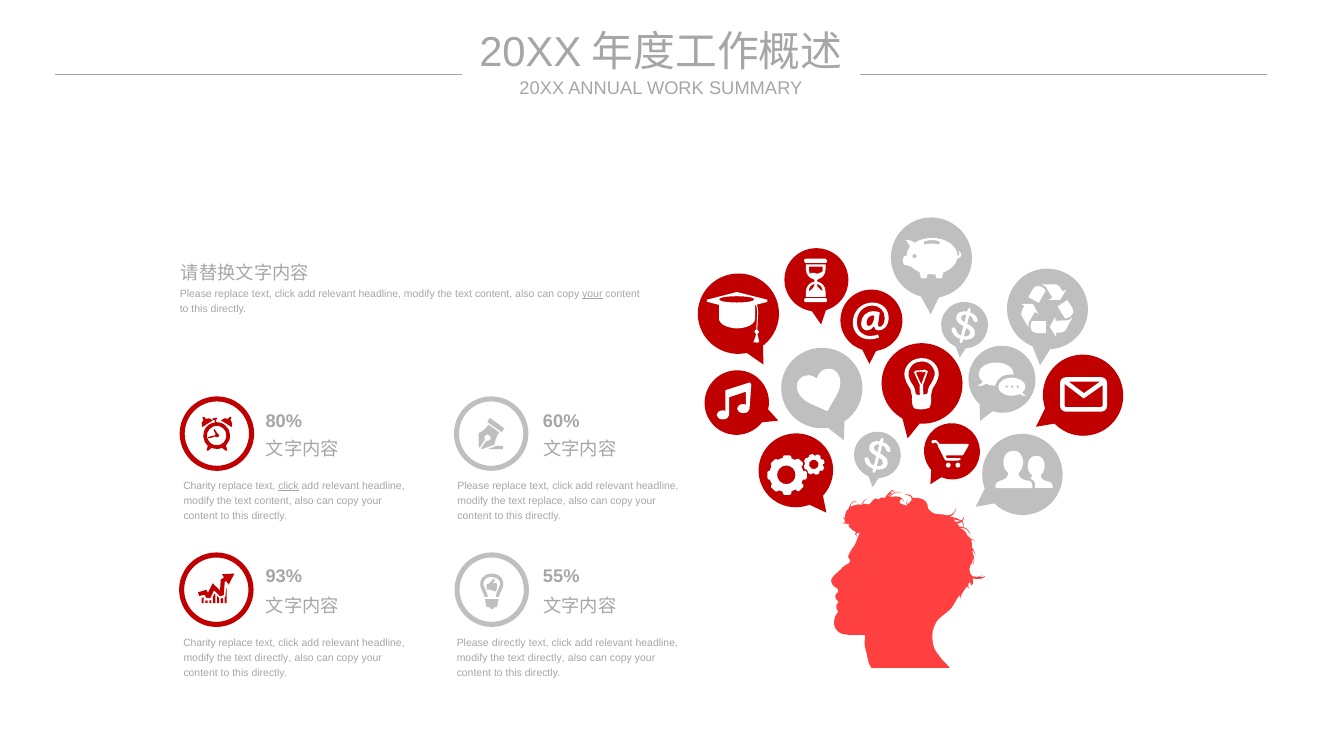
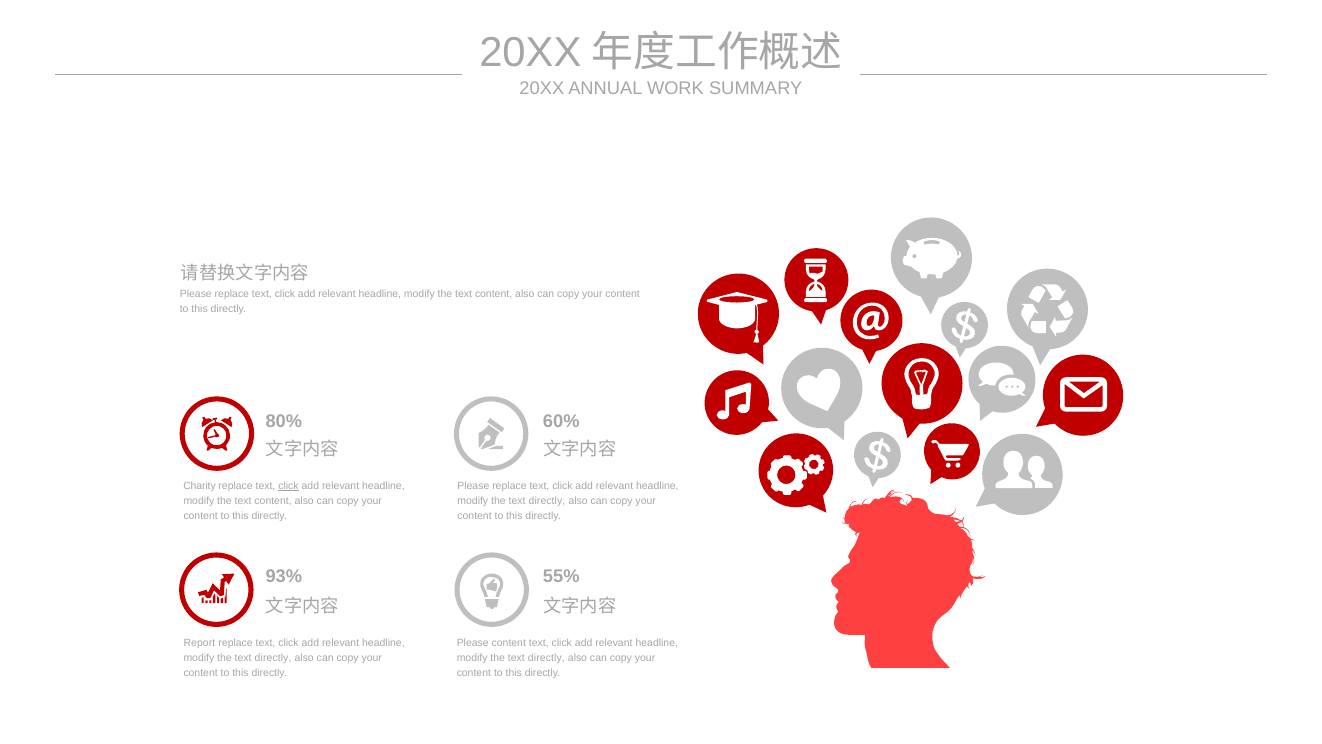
your at (592, 294) underline: present -> none
replace at (547, 501): replace -> directly
Charity at (200, 642): Charity -> Report
Please directly: directly -> content
